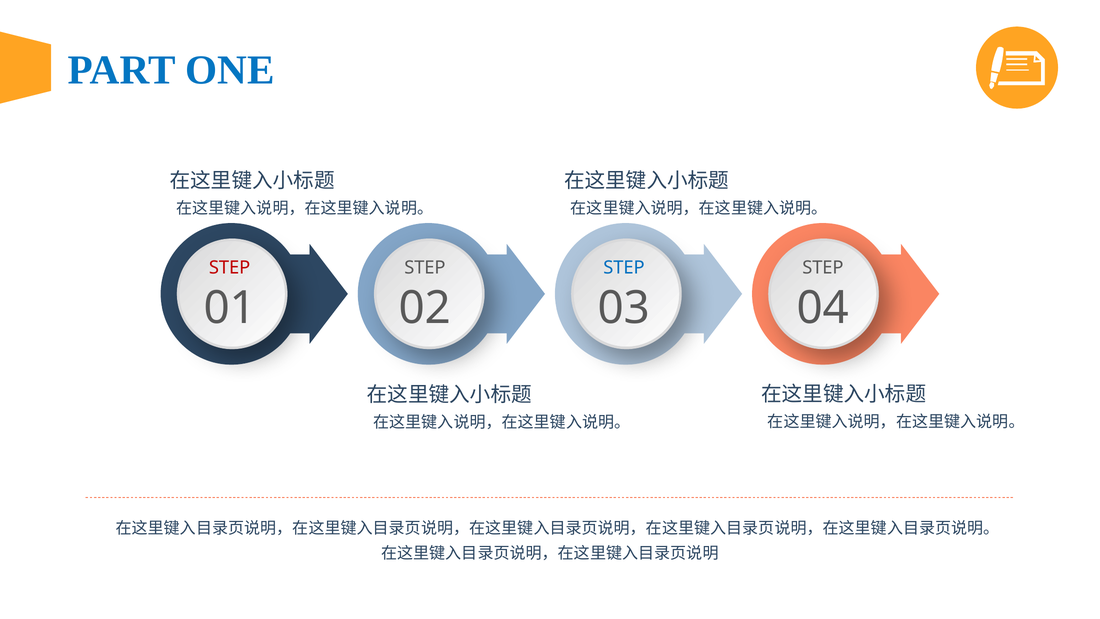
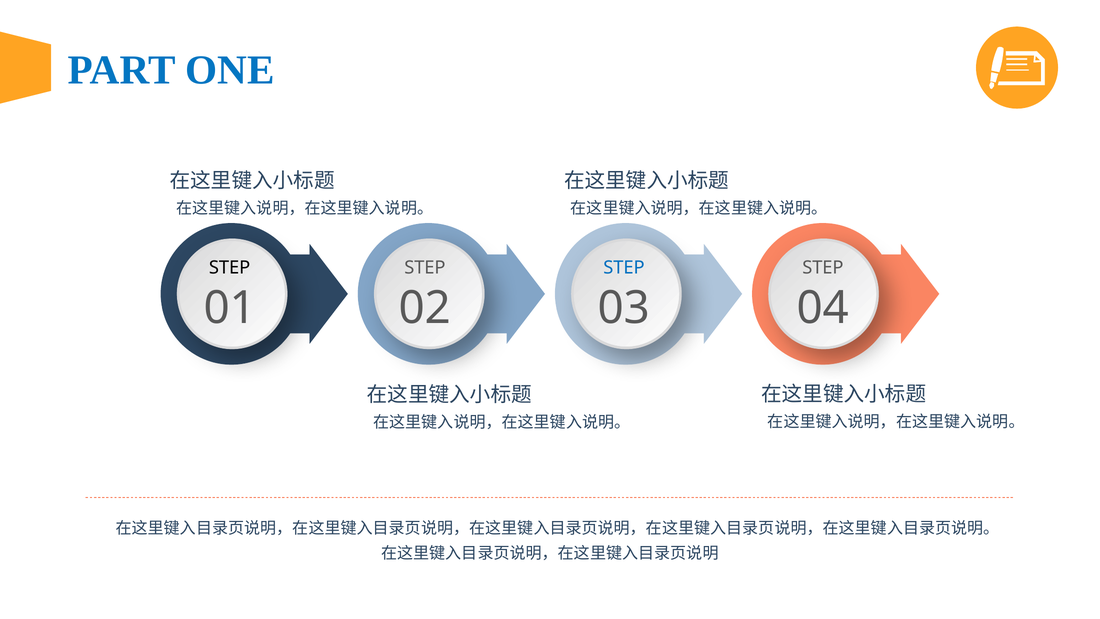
STEP at (230, 268) colour: red -> black
